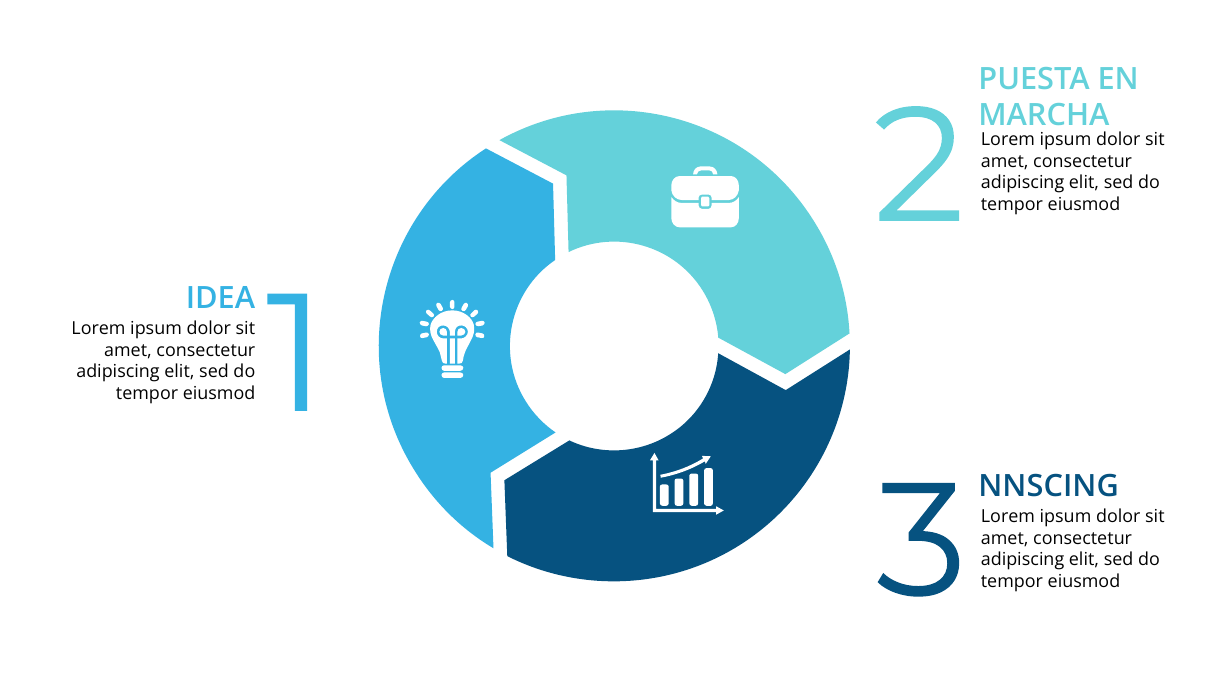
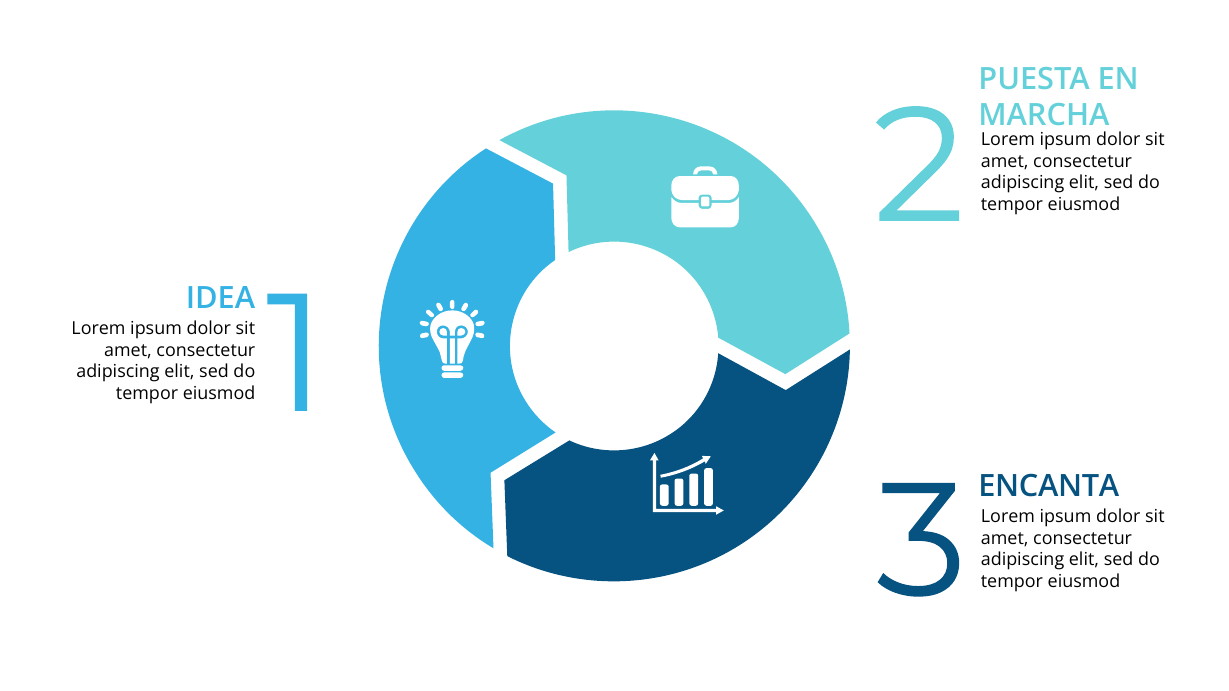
NNSCING: NNSCING -> ENCANTA
